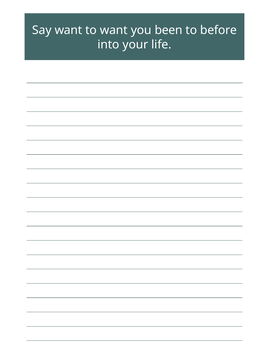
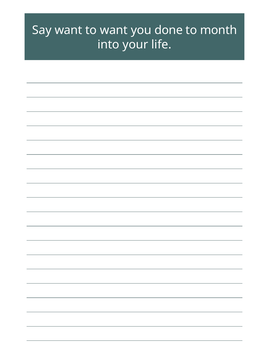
been: been -> done
before: before -> month
